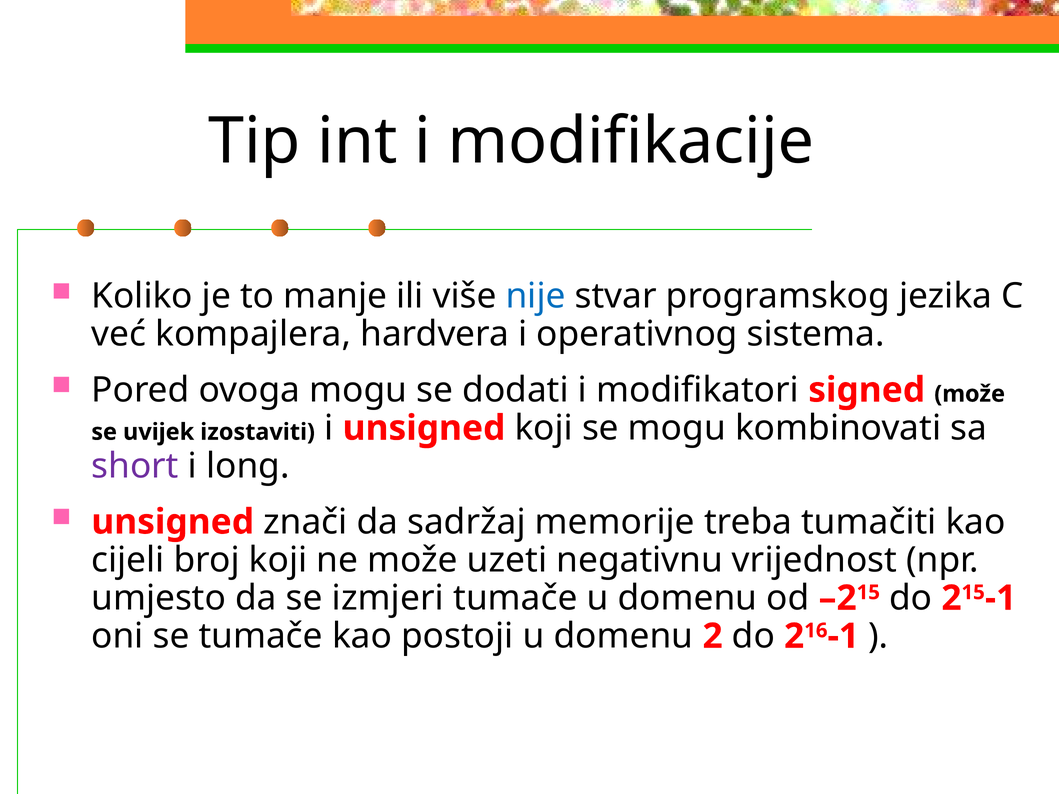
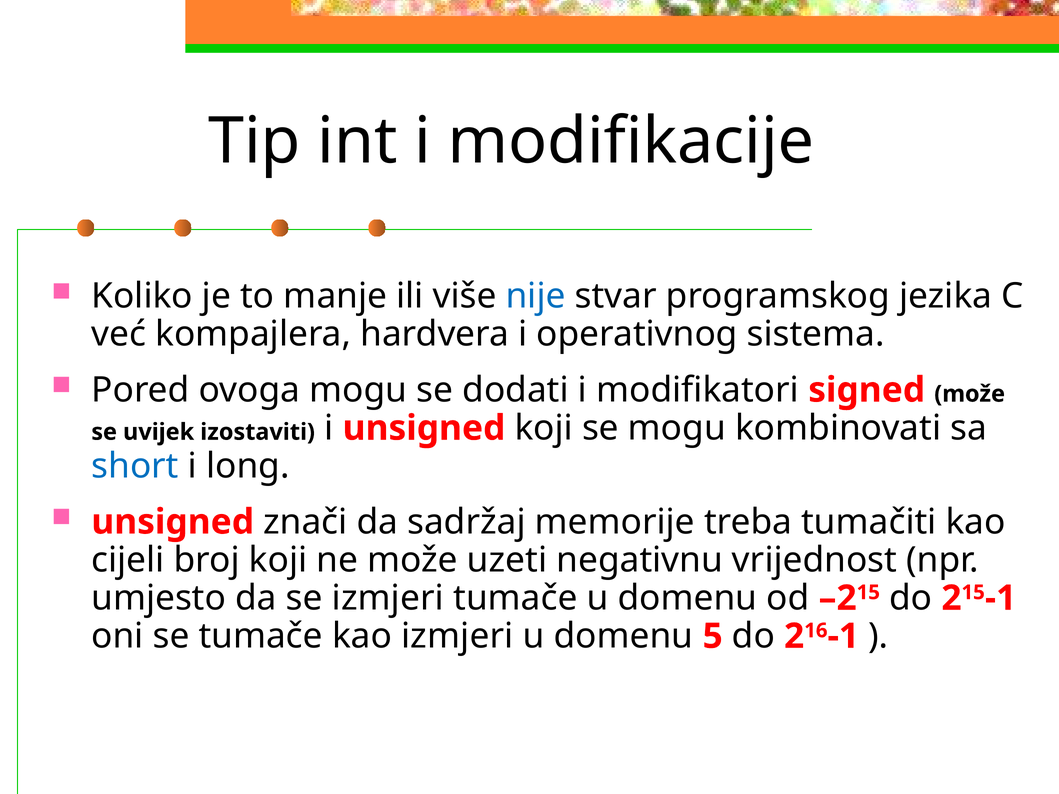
short colour: purple -> blue
kao postoji: postoji -> izmjeri
domenu 2: 2 -> 5
